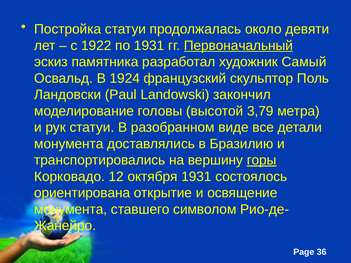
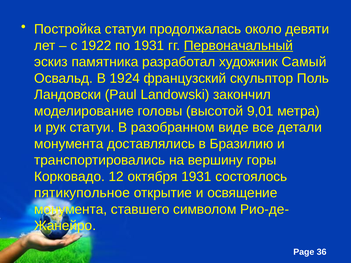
3,79: 3,79 -> 9,01
горы underline: present -> none
ориентирована: ориентирована -> пятикупольное
